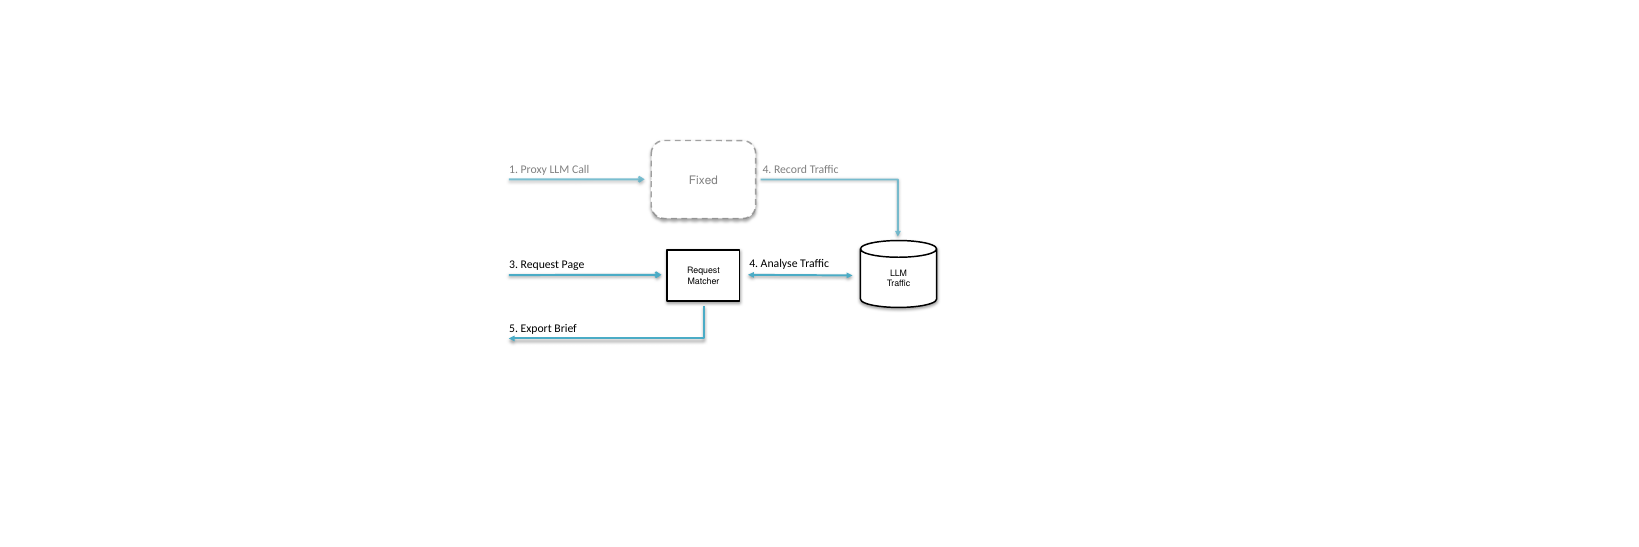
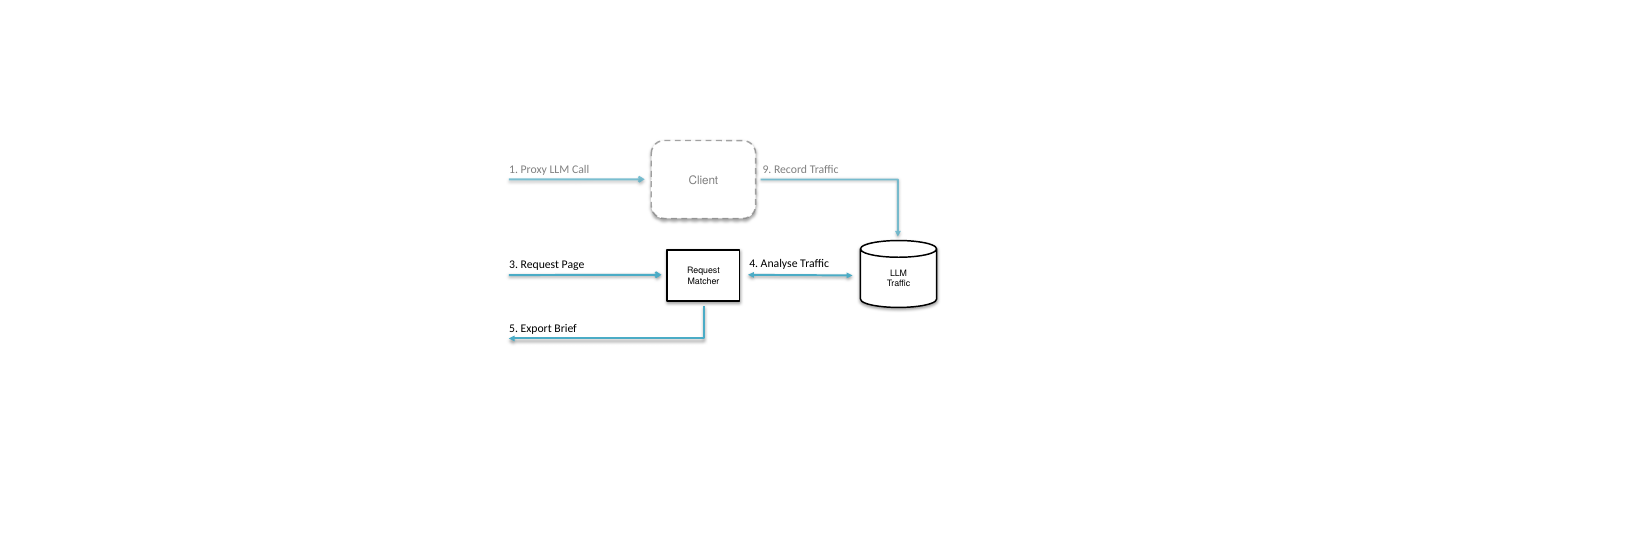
Call 4: 4 -> 9
Fixed: Fixed -> Client
